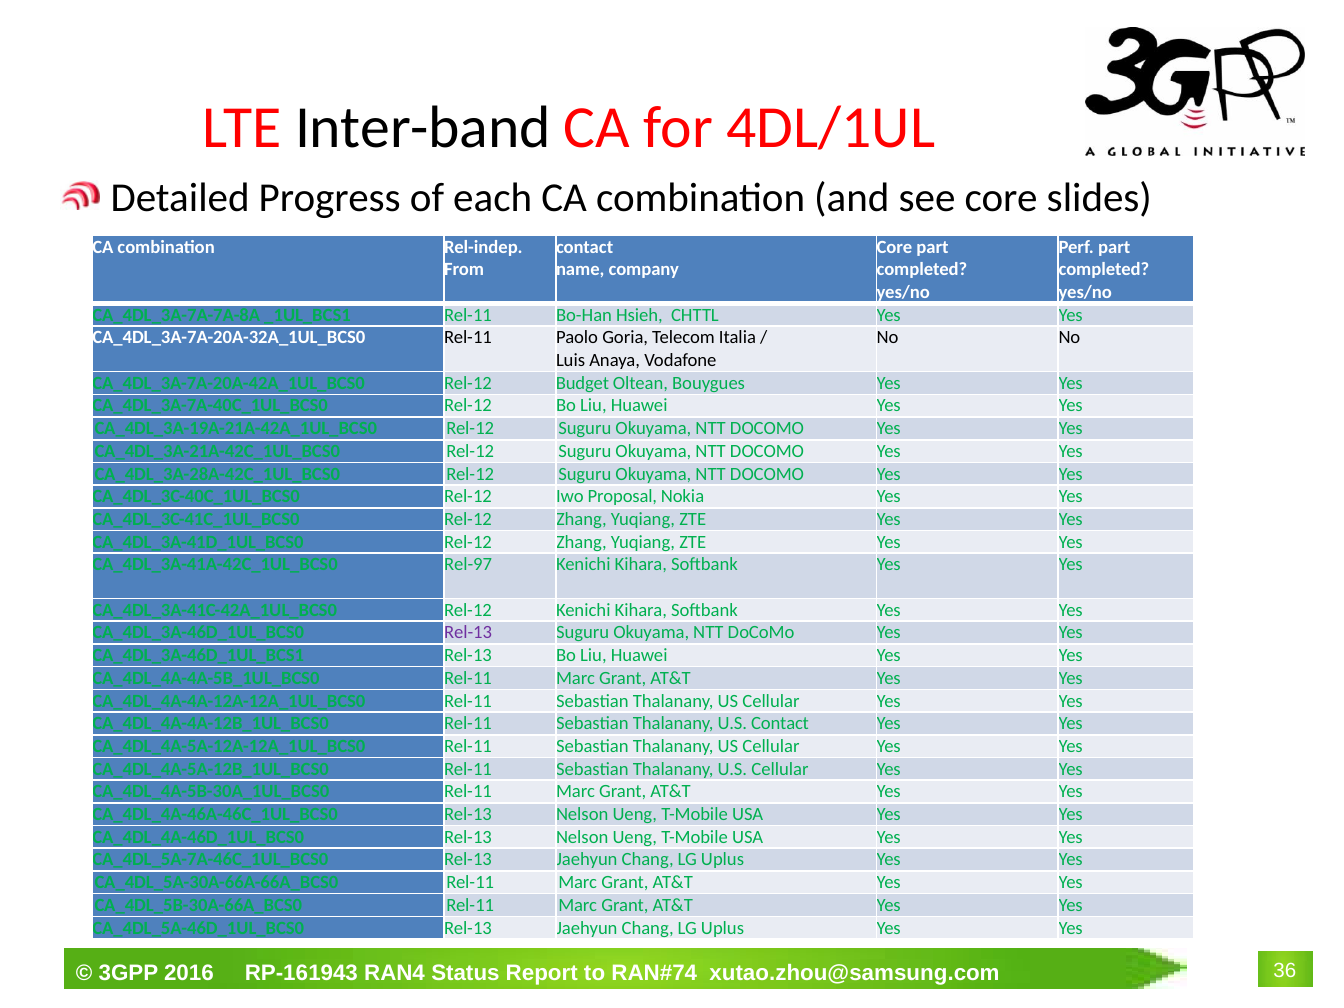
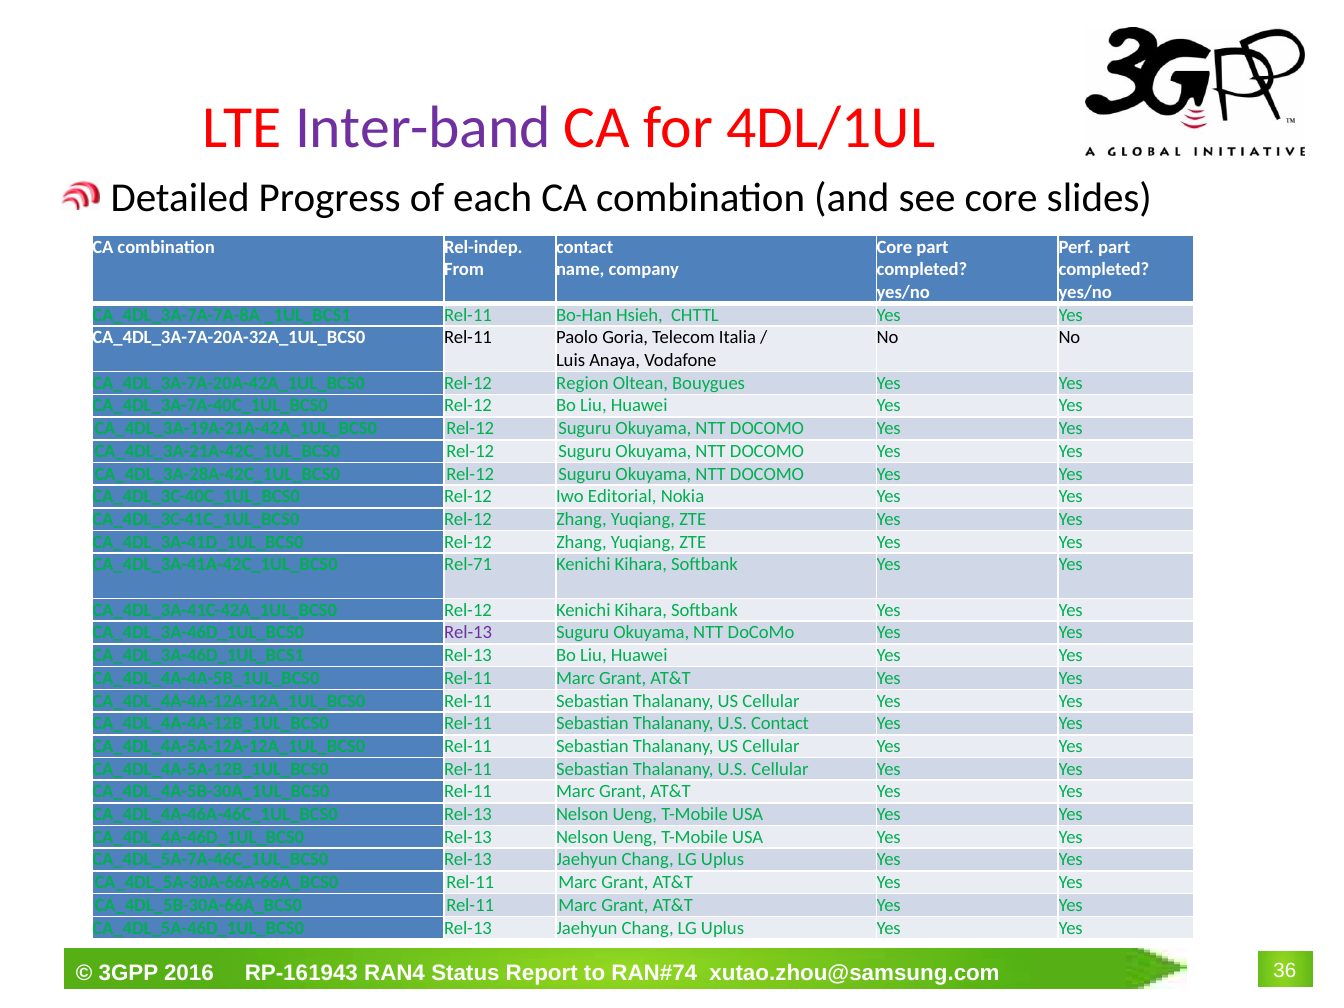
Inter-band colour: black -> purple
Budget: Budget -> Region
Proposal: Proposal -> Editorial
Rel-97: Rel-97 -> Rel-71
